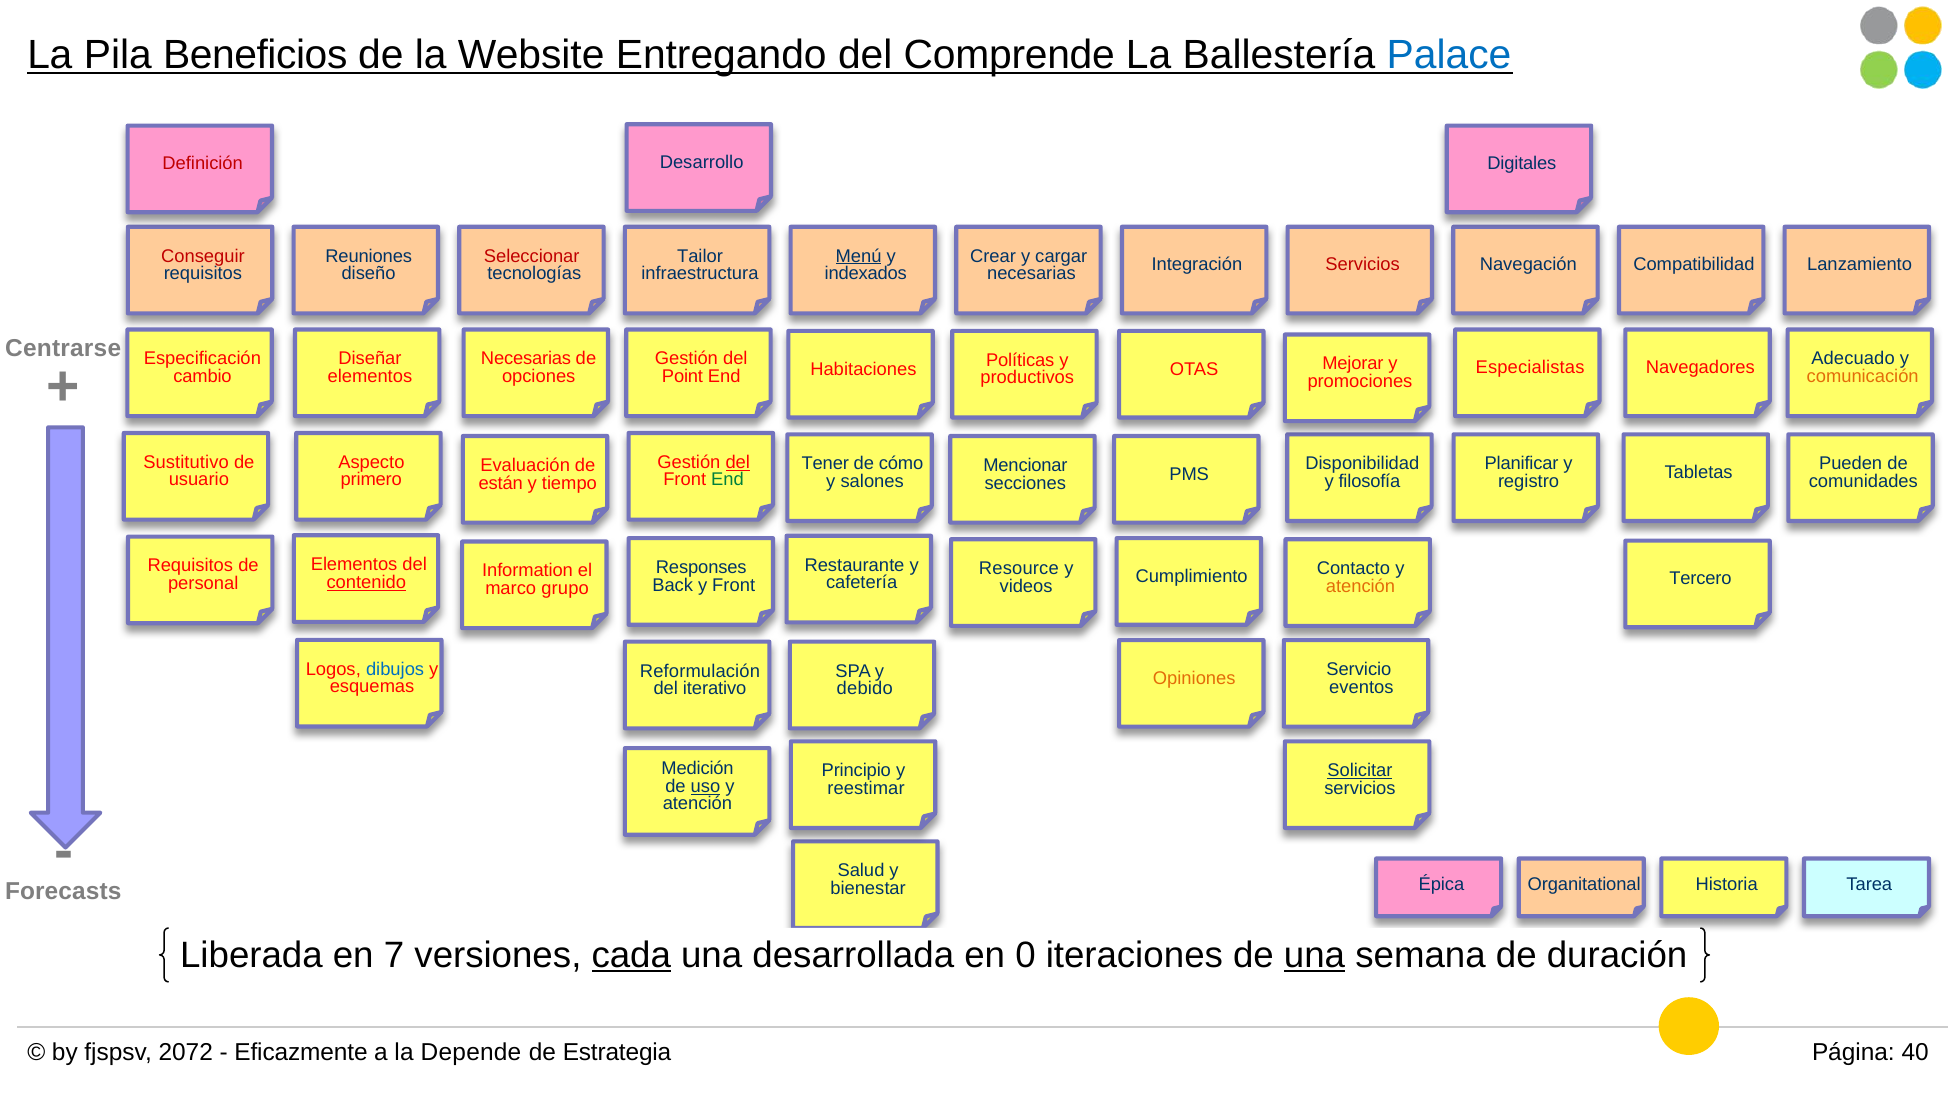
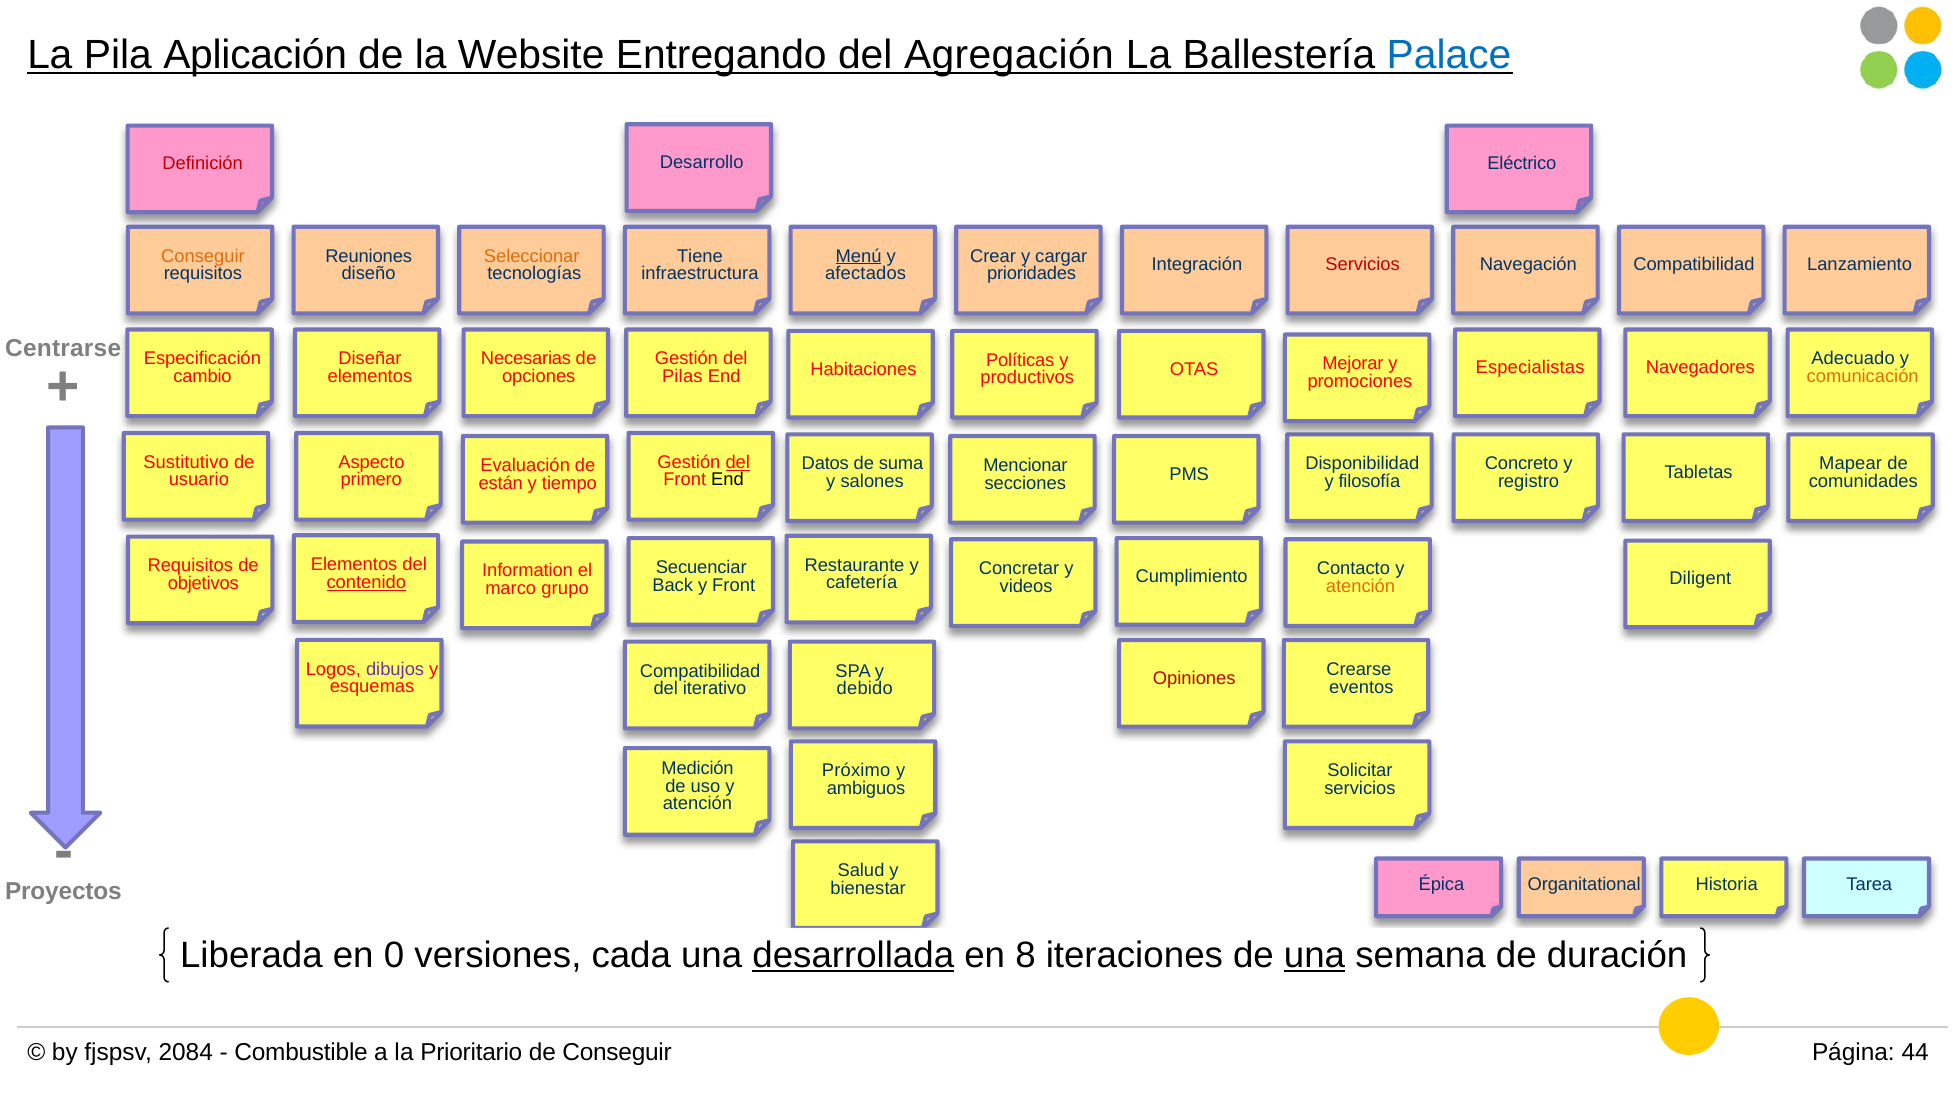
Beneficios: Beneficios -> Aplicación
Comprende: Comprende -> Agregación
Digitales: Digitales -> Eléctrico
Conseguir at (203, 256) colour: red -> orange
Seleccionar colour: red -> orange
Tailor: Tailor -> Tiene
indexados: indexados -> afectados
necesarias at (1031, 274): necesarias -> prioridades
Point: Point -> Pilas
Tener: Tener -> Datos
cómo: cómo -> suma
Planificar: Planificar -> Concreto
Pueden: Pueden -> Mapear
End at (728, 480) colour: green -> black
Responses: Responses -> Secuenciar
Resource: Resource -> Concretar
Tercero: Tercero -> Diligent
personal: personal -> objetivos
dibujos colour: blue -> purple
Servicio: Servicio -> Crearse
Reformulación at (700, 671): Reformulación -> Compatibilidad
Opiniones colour: orange -> red
Principio: Principio -> Próximo
Solicitar underline: present -> none
uso underline: present -> none
reestimar: reestimar -> ambiguos
Forecasts: Forecasts -> Proyectos
7: 7 -> 0
cada underline: present -> none
desarrollada underline: none -> present
0: 0 -> 8
2072: 2072 -> 2084
Eficazmente: Eficazmente -> Combustible
Depende: Depende -> Prioritario
de Estrategia: Estrategia -> Conseguir
40: 40 -> 44
